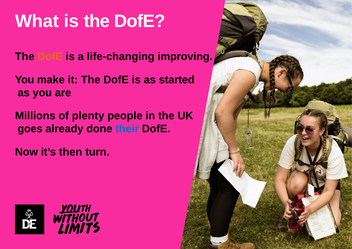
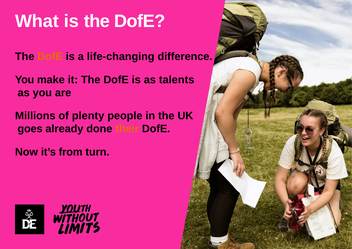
improving: improving -> difference
started: started -> talents
their colour: blue -> orange
then: then -> from
